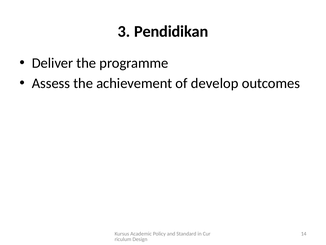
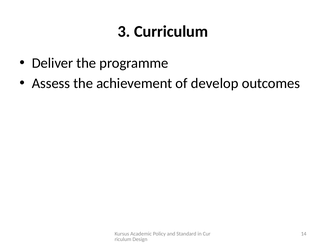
Pendidikan: Pendidikan -> Curriculum
